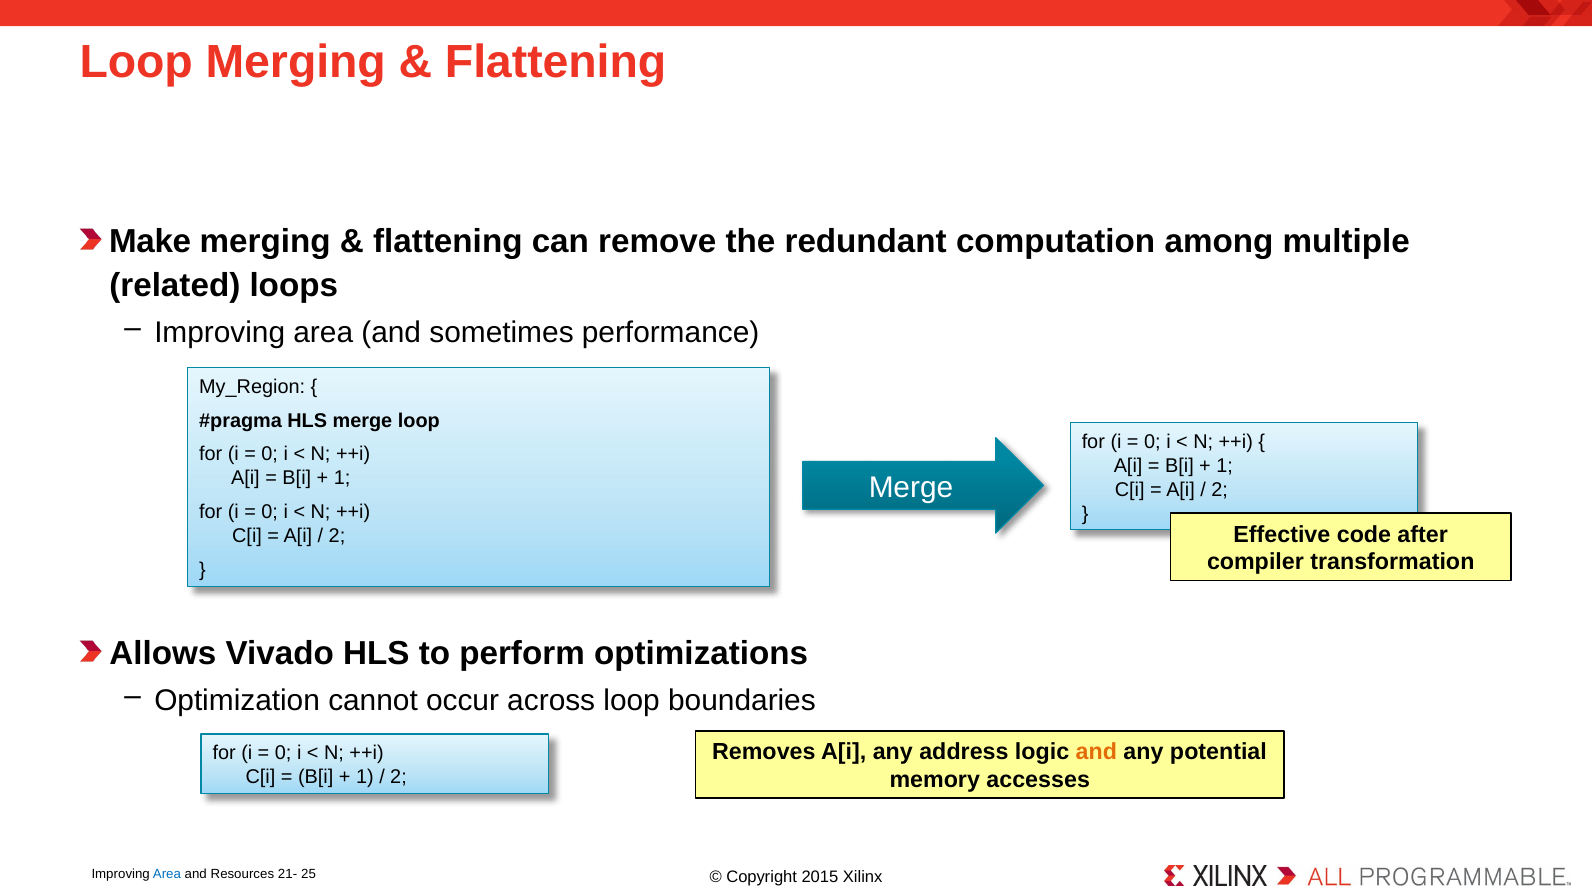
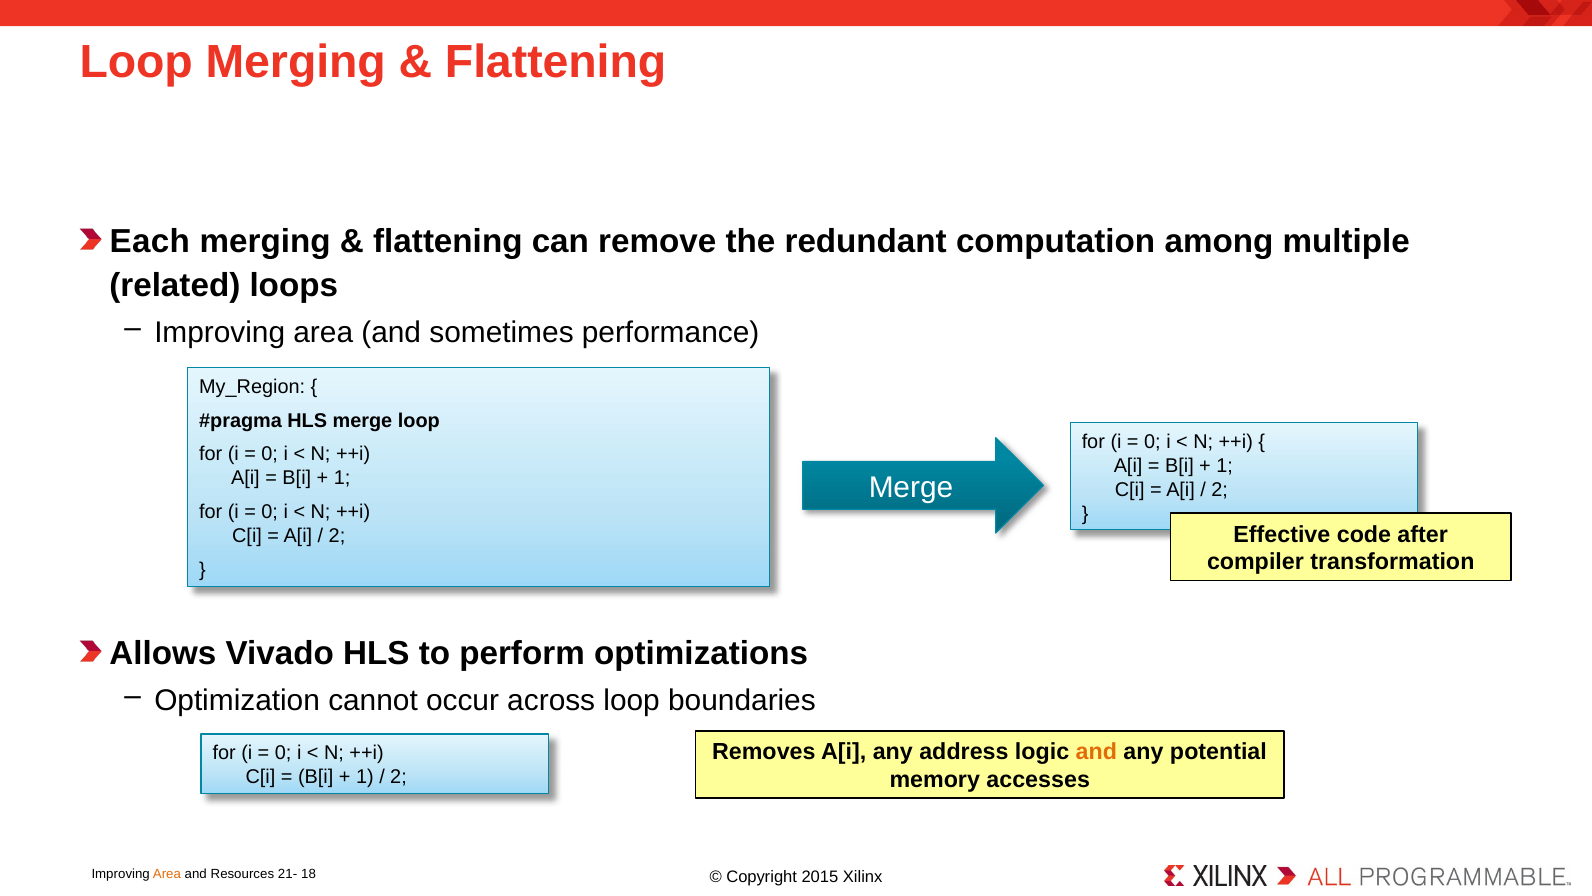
Make: Make -> Each
Area at (167, 874) colour: blue -> orange
25: 25 -> 18
